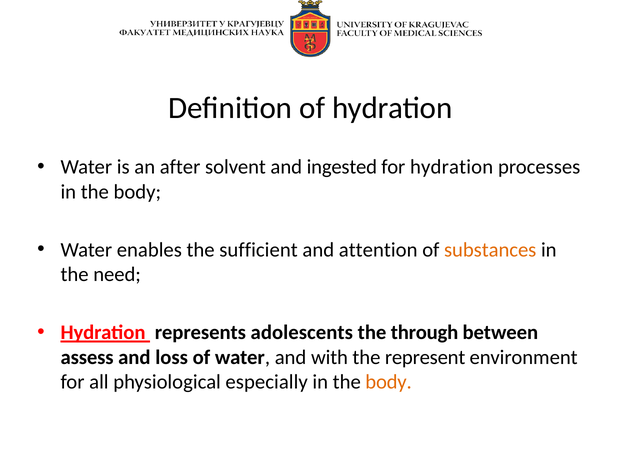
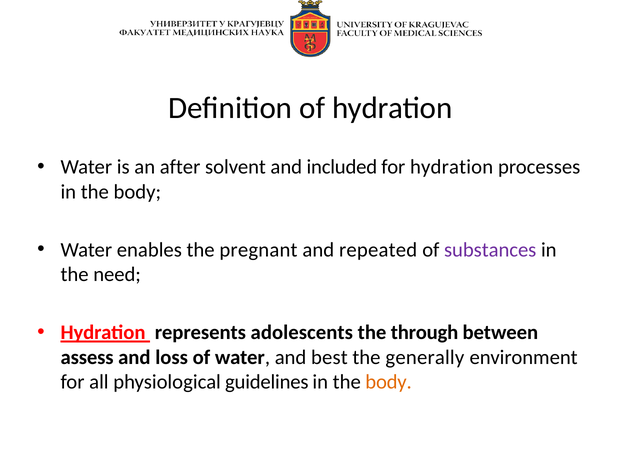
ingested: ingested -> included
sufficient: sufficient -> pregnant
attention: attention -> repeated
substances colour: orange -> purple
with: with -> best
represent: represent -> generally
especially: especially -> guidelines
